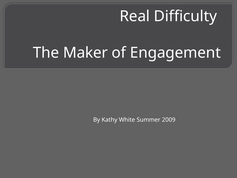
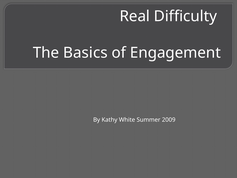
Maker: Maker -> Basics
